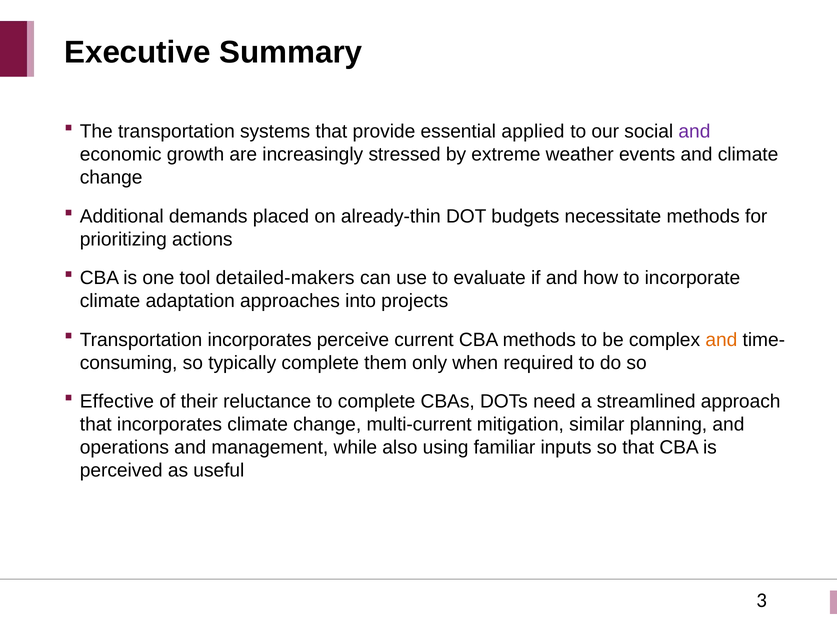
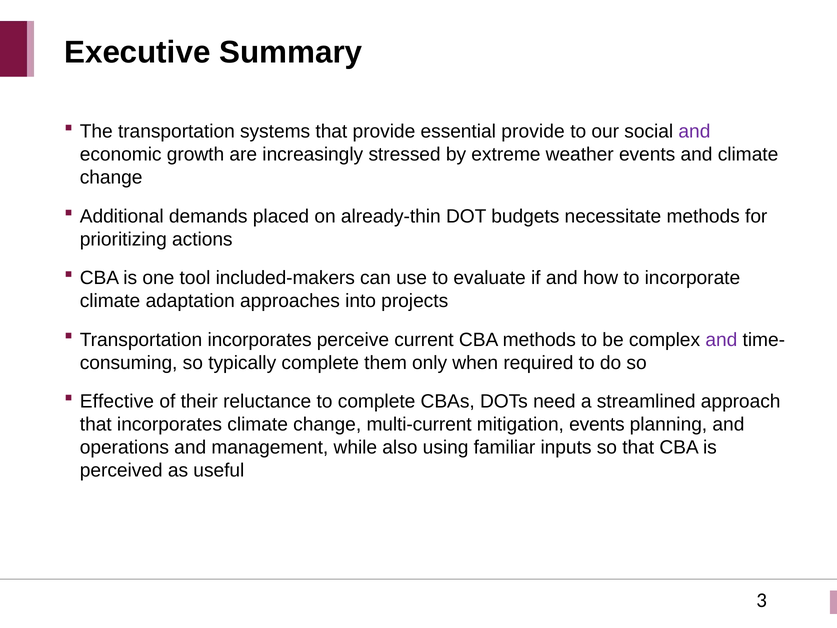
essential applied: applied -> provide
detailed-makers: detailed-makers -> included-makers
and at (721, 340) colour: orange -> purple
mitigation similar: similar -> events
